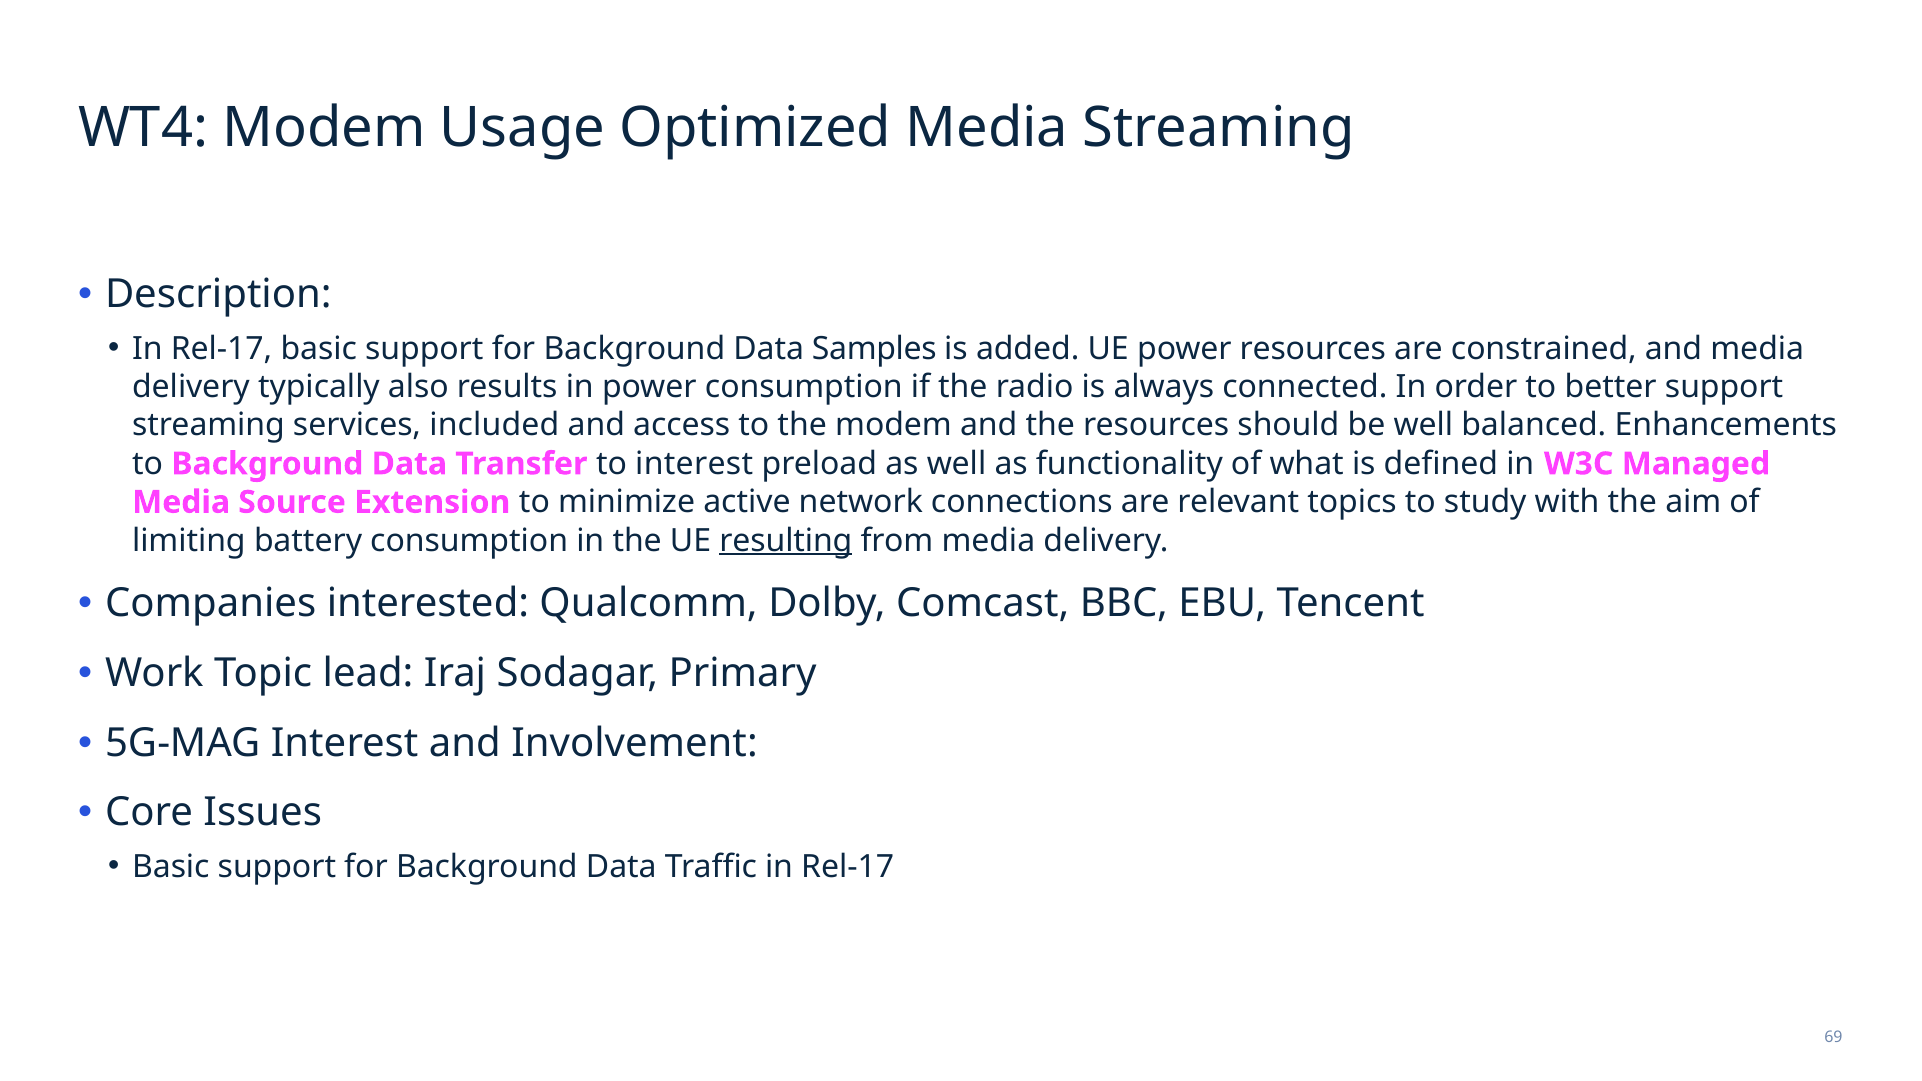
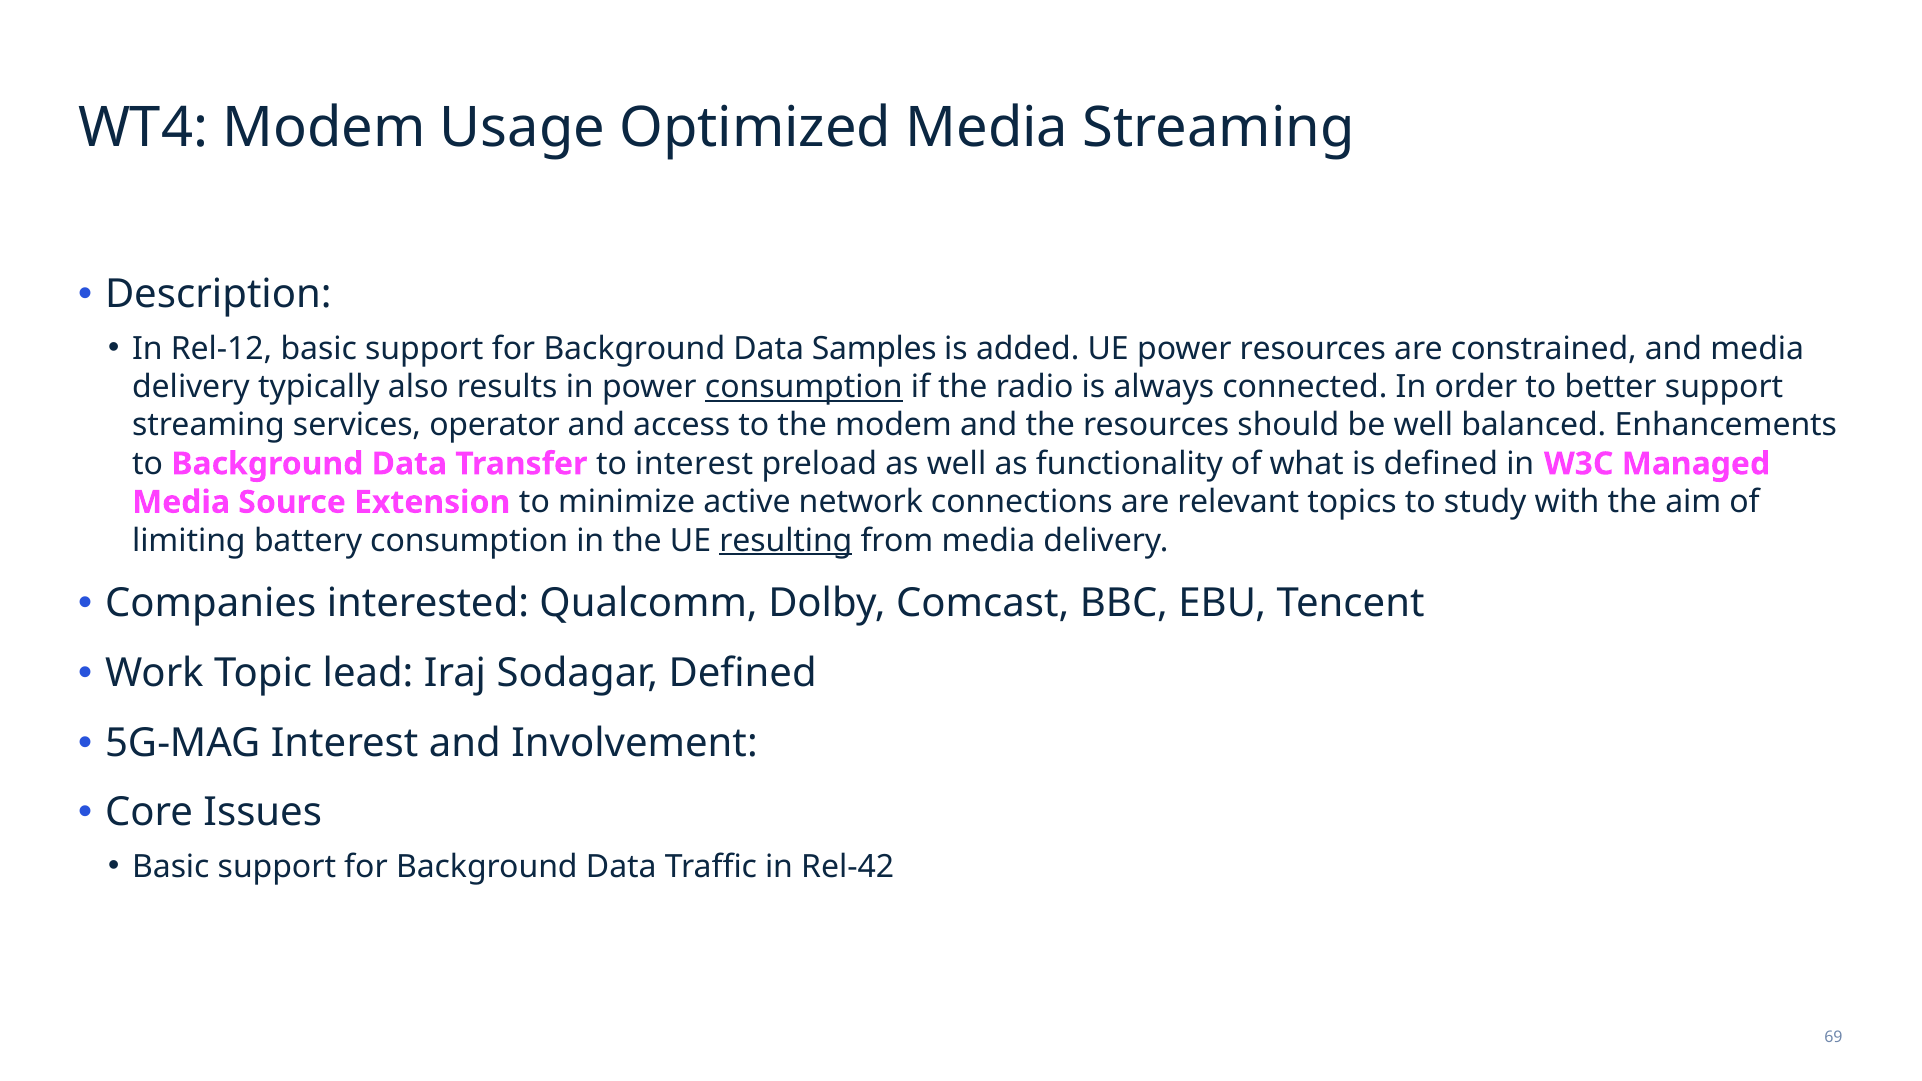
Rel-17 at (222, 349): Rel-17 -> Rel-12
consumption at (804, 387) underline: none -> present
included: included -> operator
Sodagar Primary: Primary -> Defined
Traffic in Rel-17: Rel-17 -> Rel-42
